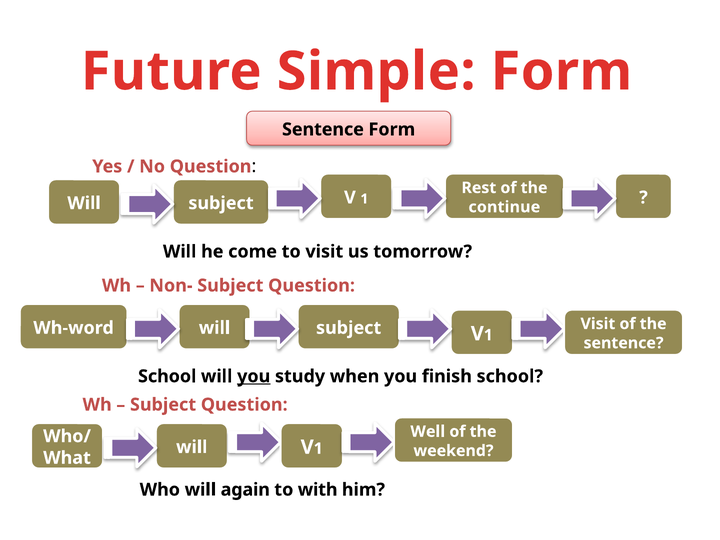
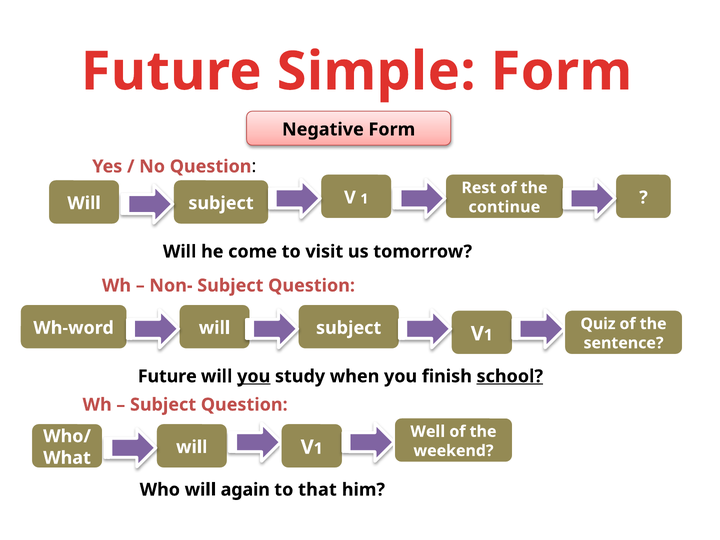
Sentence at (323, 129): Sentence -> Negative
Visit at (598, 324): Visit -> Quiz
School at (167, 376): School -> Future
school at (510, 376) underline: none -> present
with: with -> that
